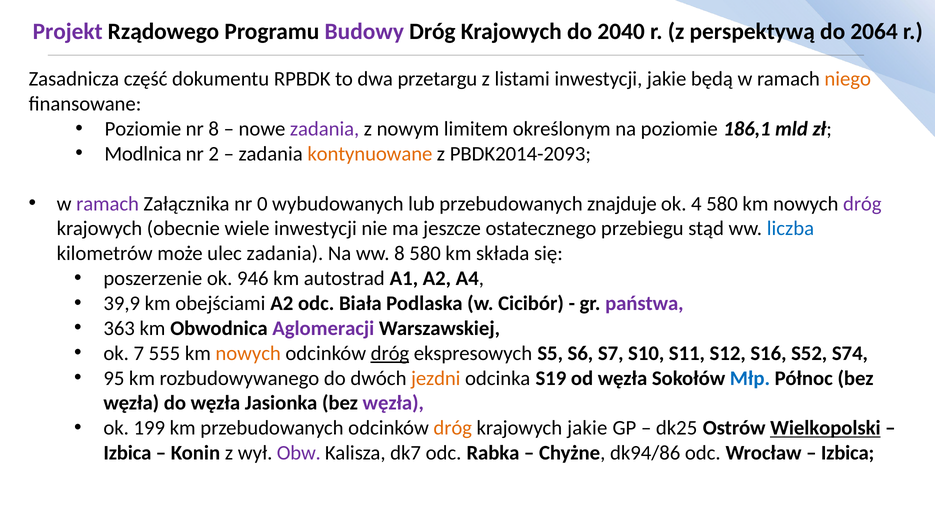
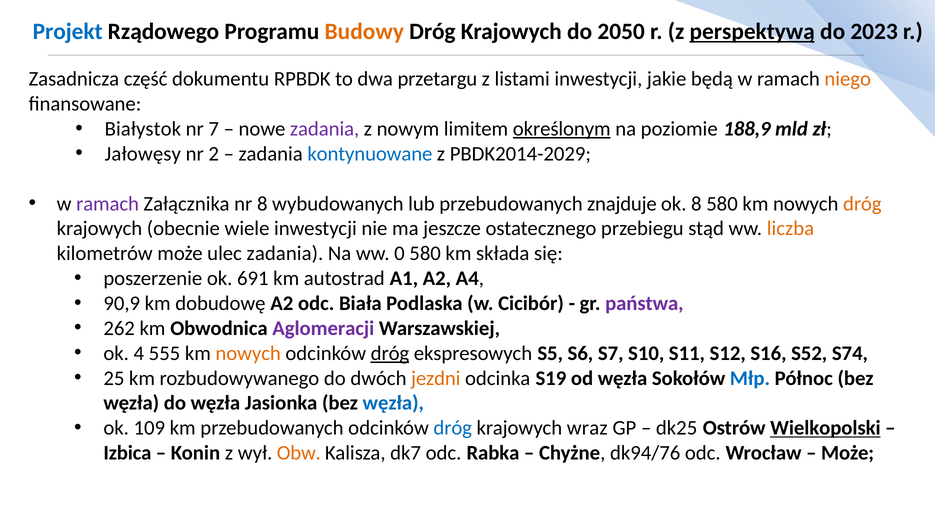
Projekt colour: purple -> blue
Budowy colour: purple -> orange
2040: 2040 -> 2050
perspektywą underline: none -> present
2064: 2064 -> 2023
Poziomie at (143, 129): Poziomie -> Białystok
nr 8: 8 -> 7
określonym underline: none -> present
186,1: 186,1 -> 188,9
Modlnica: Modlnica -> Jałowęsy
kontynuowane colour: orange -> blue
PBDK2014-2093: PBDK2014-2093 -> PBDK2014-2029
nr 0: 0 -> 8
ok 4: 4 -> 8
dróg at (862, 204) colour: purple -> orange
liczba colour: blue -> orange
ww 8: 8 -> 0
946: 946 -> 691
39,9: 39,9 -> 90,9
obejściami: obejściami -> dobudowę
363: 363 -> 262
7: 7 -> 4
95: 95 -> 25
węzła at (393, 403) colour: purple -> blue
199: 199 -> 109
dróg at (453, 428) colour: orange -> blue
krajowych jakie: jakie -> wraz
Obw colour: purple -> orange
dk94/86: dk94/86 -> dk94/76
Izbica at (848, 453): Izbica -> Może
